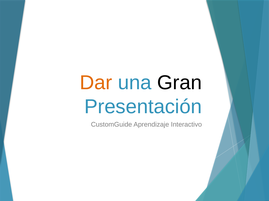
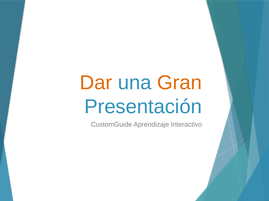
Gran colour: black -> orange
